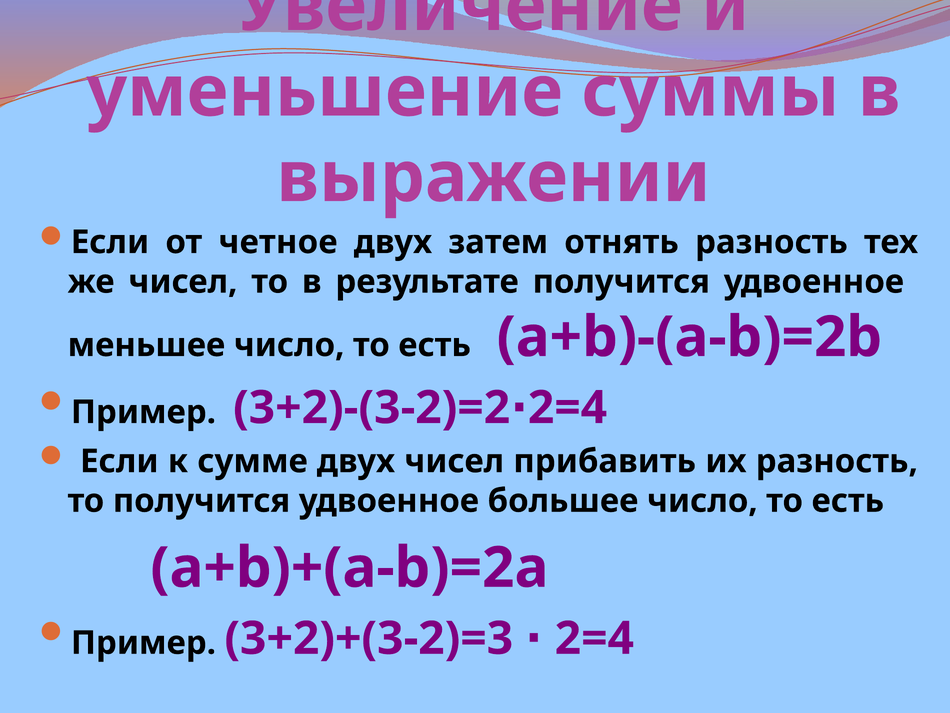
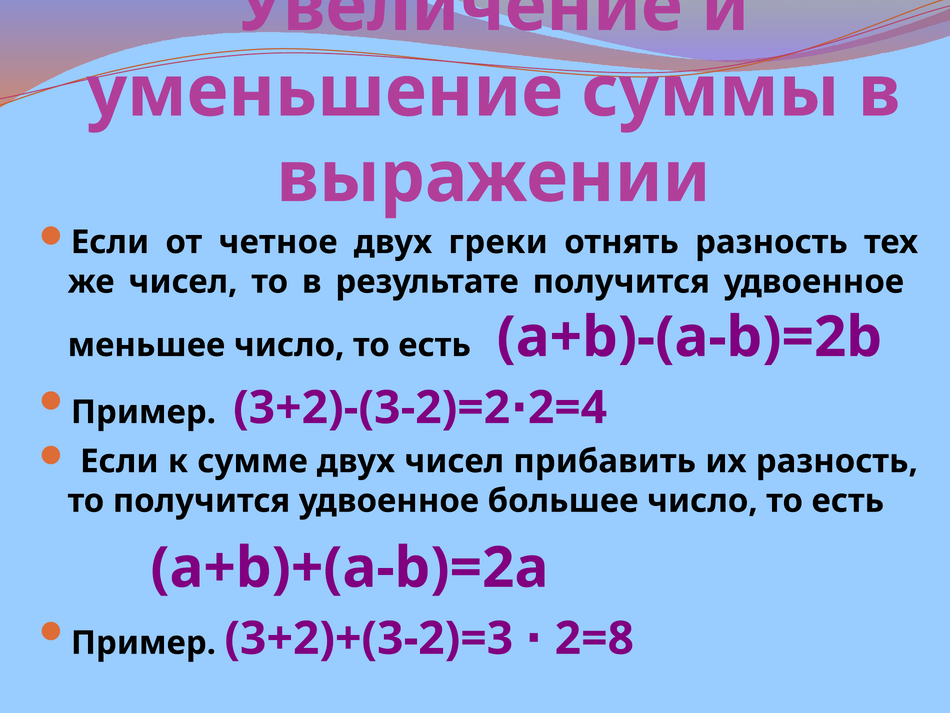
затем: затем -> греки
3+2)+(3-2)=3 2=4: 2=4 -> 2=8
